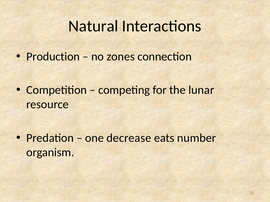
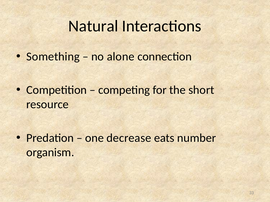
Production: Production -> Something
zones: zones -> alone
lunar: lunar -> short
